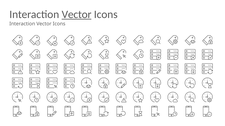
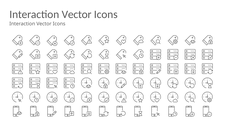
Vector at (77, 14) underline: present -> none
